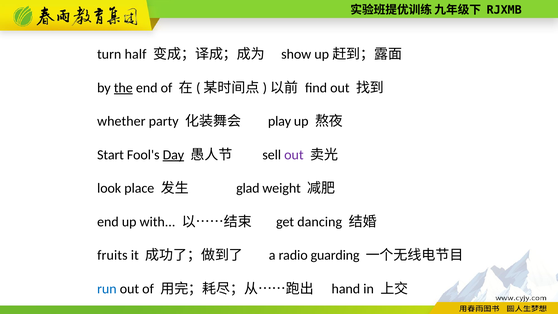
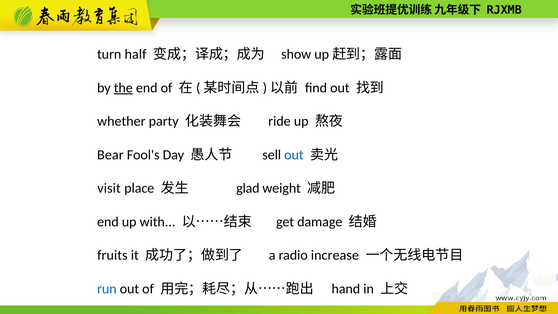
play: play -> ride
Start: Start -> Bear
Day underline: present -> none
out at (294, 155) colour: purple -> blue
look: look -> visit
dancing: dancing -> damage
guarding: guarding -> increase
